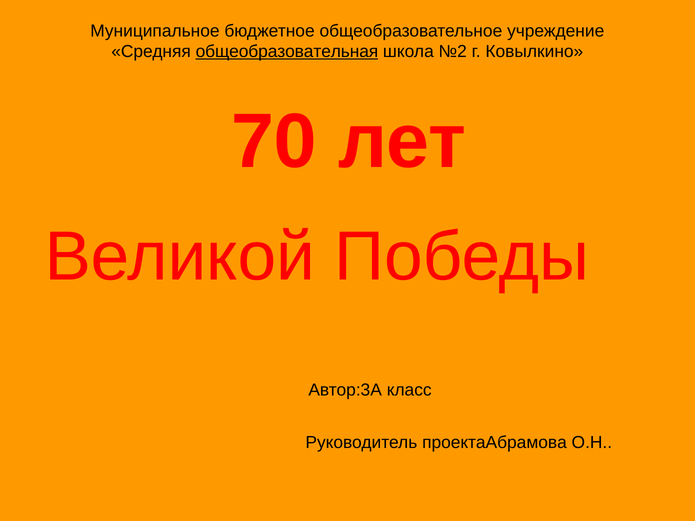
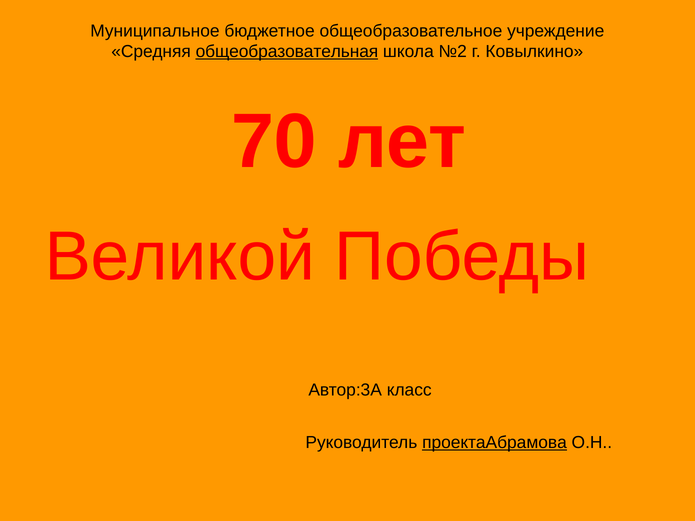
проектаАбрамова underline: none -> present
